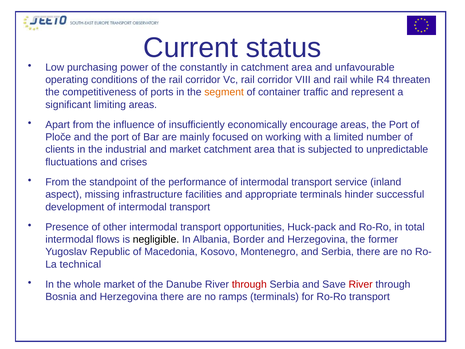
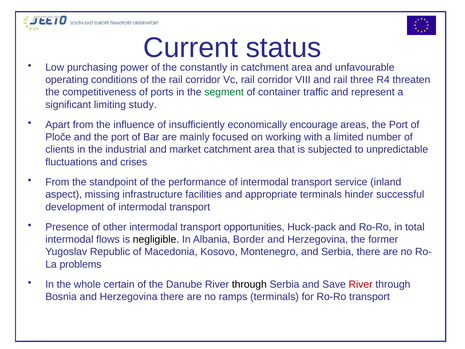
while: while -> three
segment colour: orange -> green
limiting areas: areas -> study
technical: technical -> problems
whole market: market -> certain
through at (249, 284) colour: red -> black
